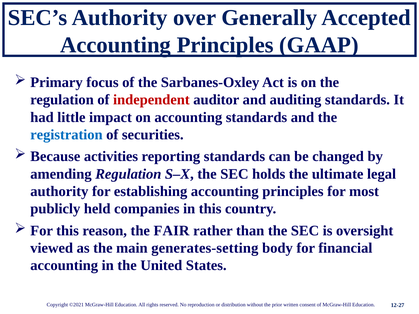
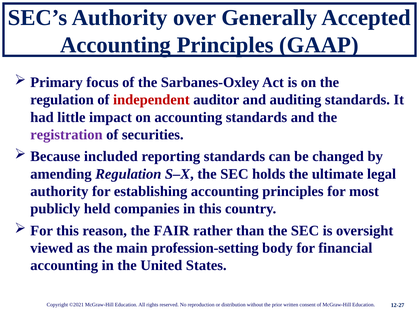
registration colour: blue -> purple
activities: activities -> included
generates-setting: generates-setting -> profession-setting
